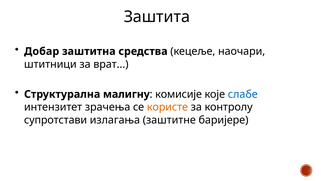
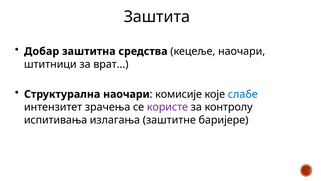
Структурална малигну: малигну -> наочари
користе colour: orange -> purple
супротстави: супротстави -> испитивања
